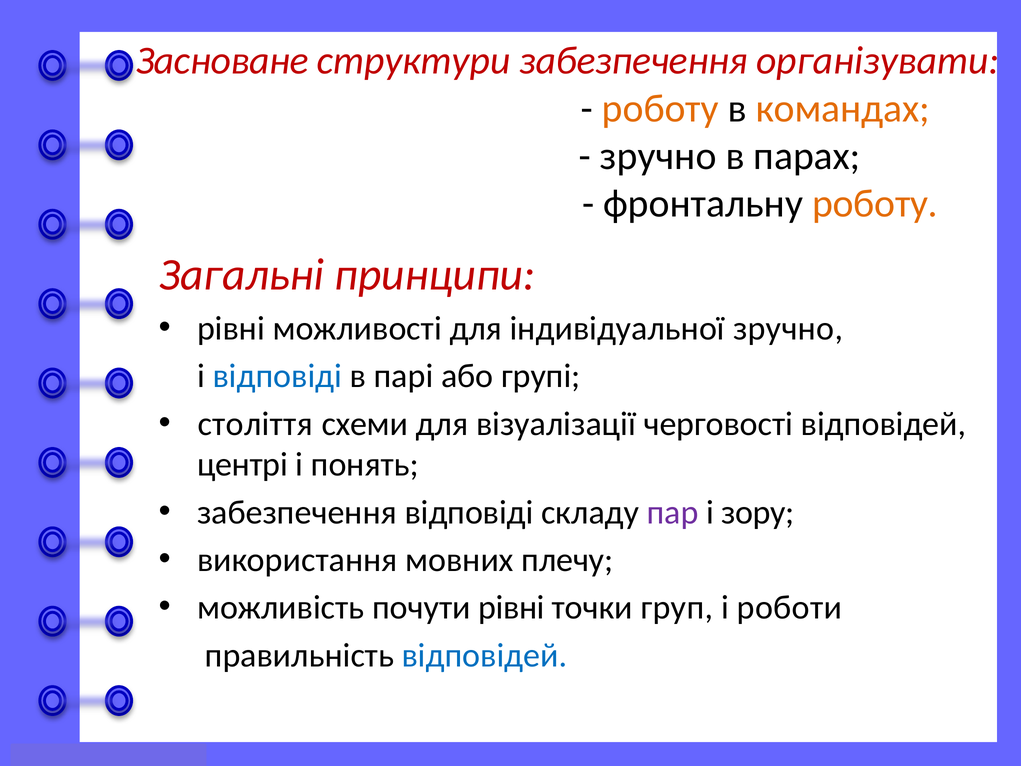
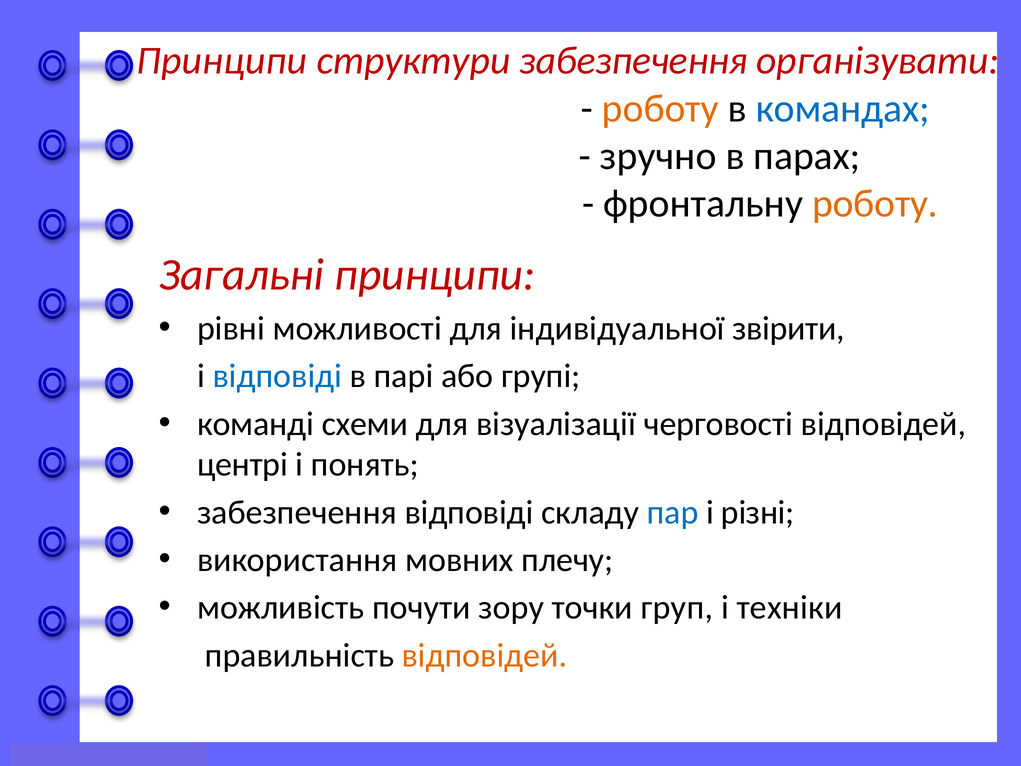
Засноване at (222, 61): Засноване -> Принципи
командах colour: orange -> blue
індивідуальної зручно: зручно -> звірити
століття: століття -> команді
пар colour: purple -> blue
зору: зору -> різні
почути рівні: рівні -> зору
роботи: роботи -> техніки
відповідей at (484, 655) colour: blue -> orange
